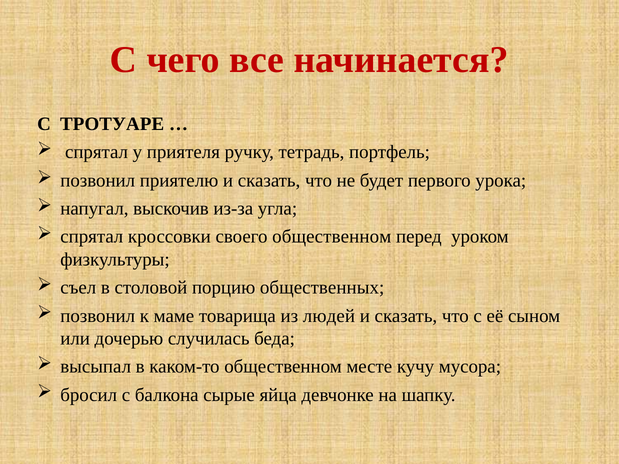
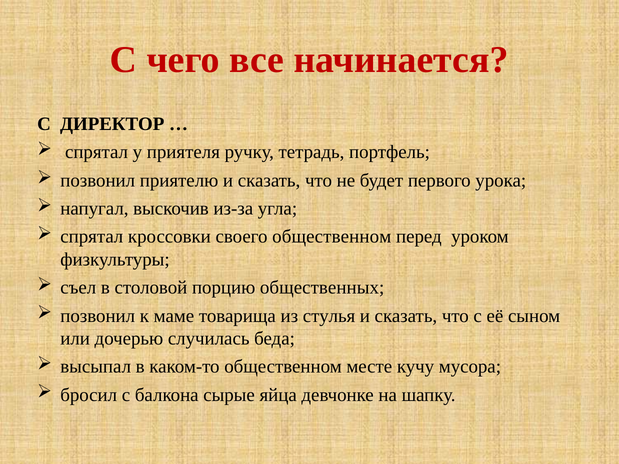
ТРОТУАРЕ: ТРОТУАРЕ -> ДИРЕКТОР
людей: людей -> стулья
